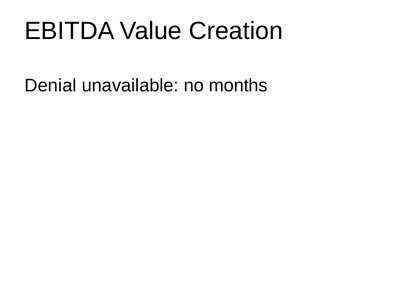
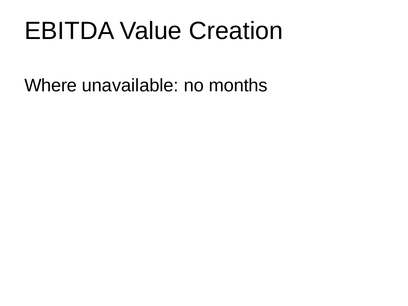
Denial: Denial -> Where
